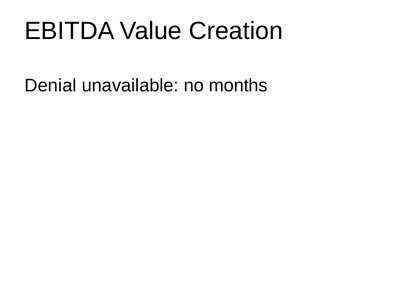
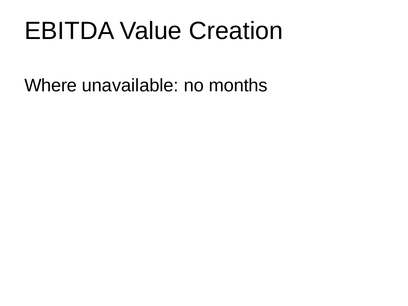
Denial: Denial -> Where
